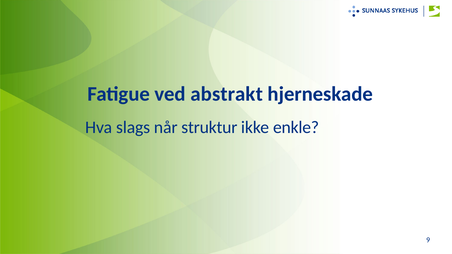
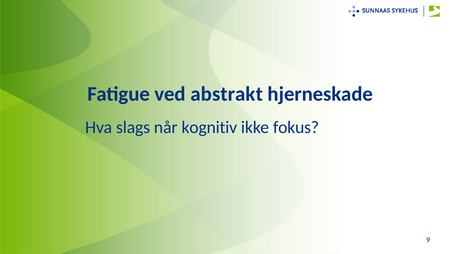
struktur: struktur -> kognitiv
enkle: enkle -> fokus
